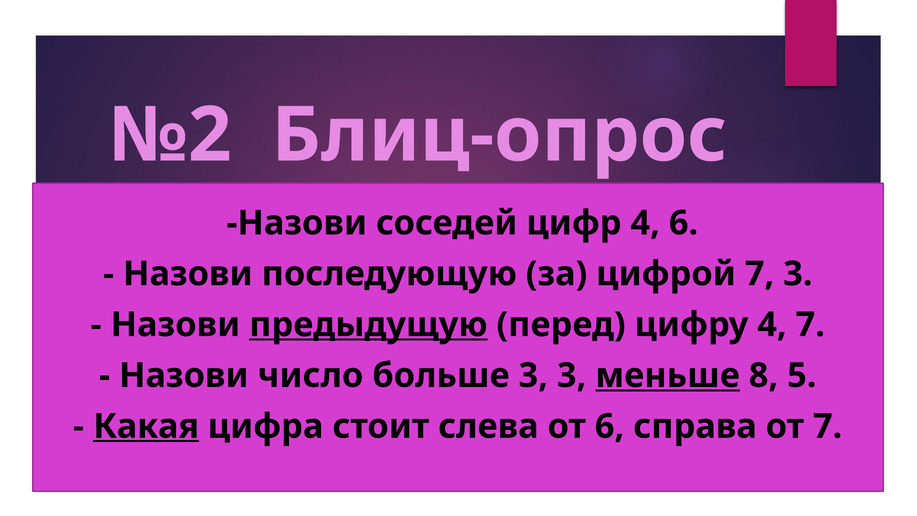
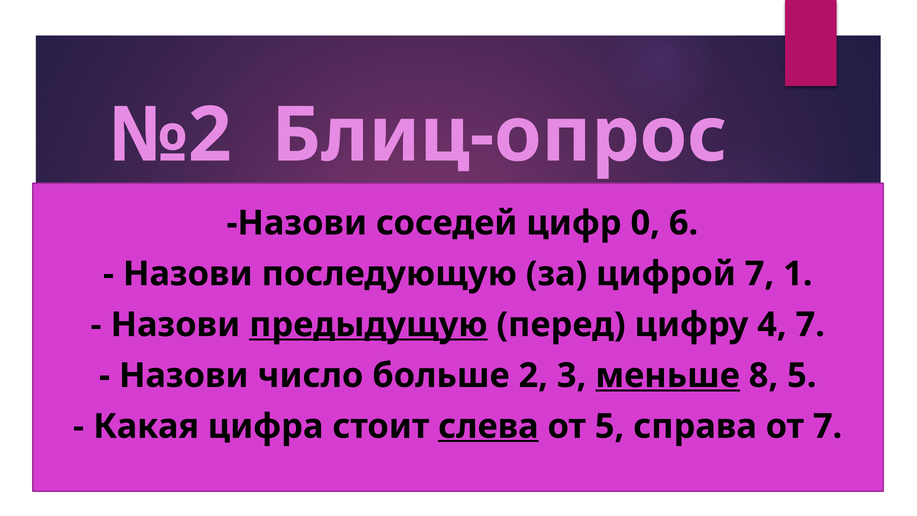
цифр 4: 4 -> 0
7 3: 3 -> 1
больше 3: 3 -> 2
Какая underline: present -> none
слева underline: none -> present
от 6: 6 -> 5
